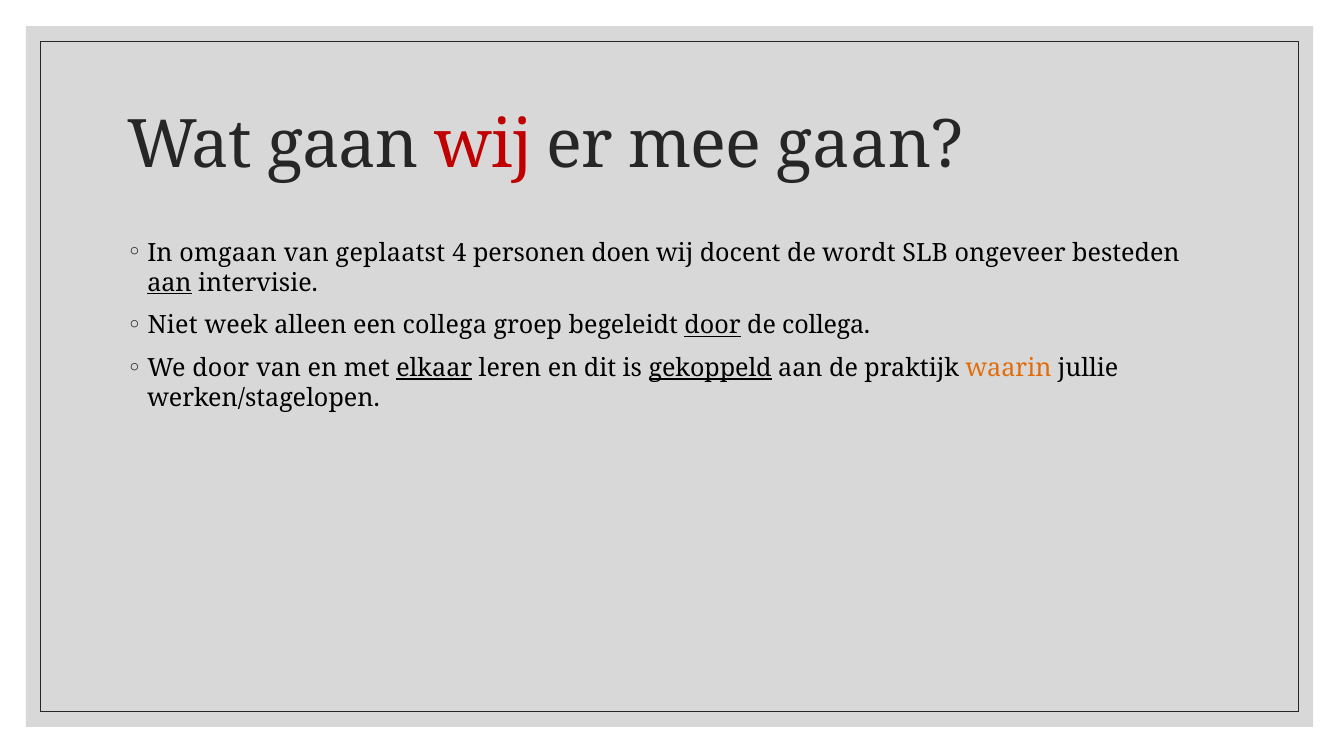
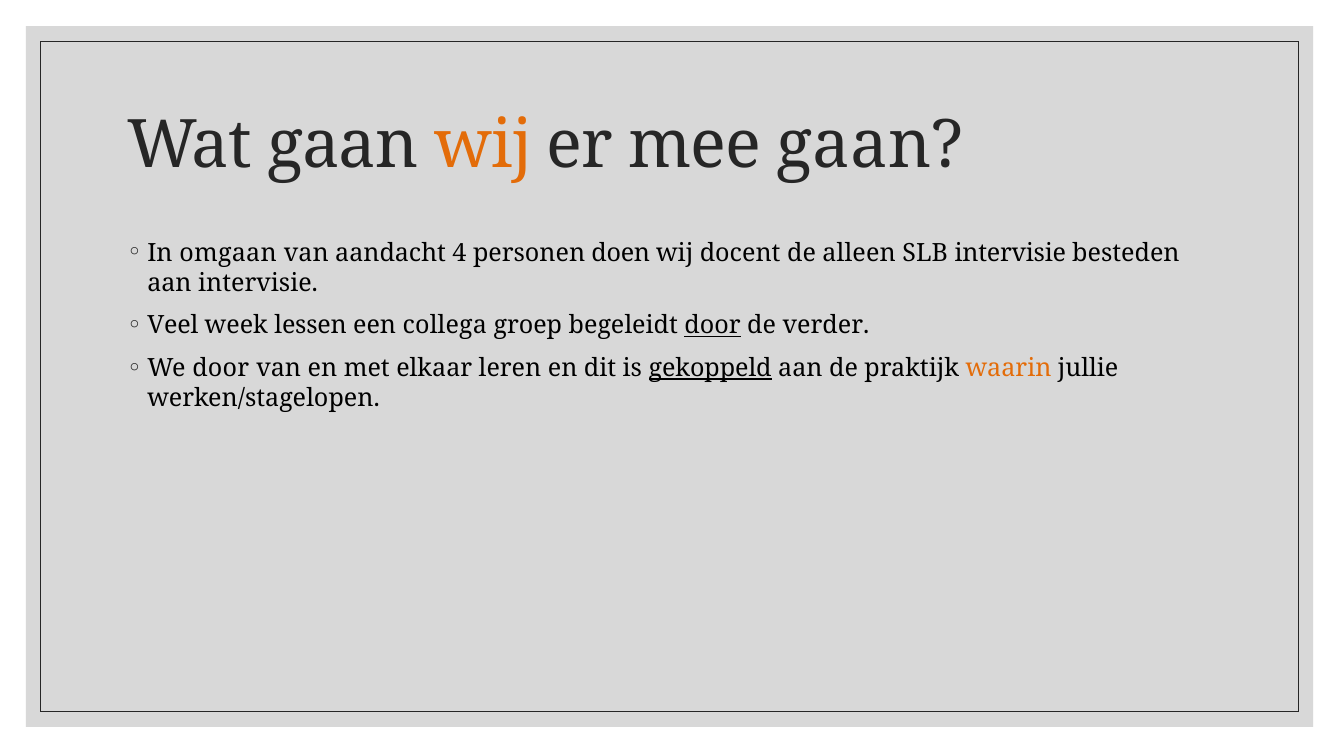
wij at (483, 145) colour: red -> orange
geplaatst: geplaatst -> aandacht
wordt: wordt -> alleen
SLB ongeveer: ongeveer -> intervisie
aan at (169, 283) underline: present -> none
Niet: Niet -> Veel
alleen: alleen -> lessen
de collega: collega -> verder
elkaar underline: present -> none
